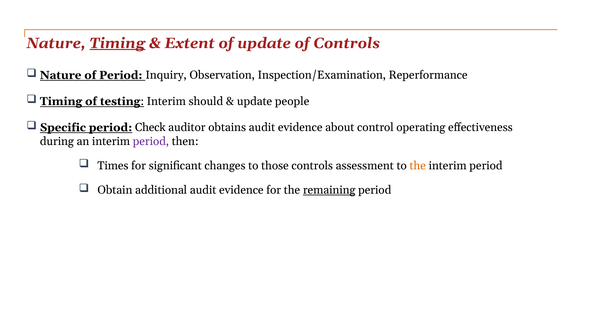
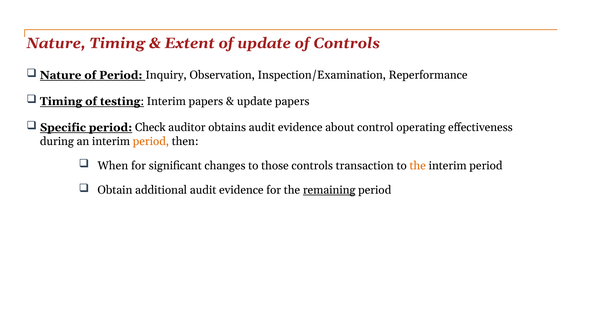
Timing at (117, 43) underline: present -> none
Interim should: should -> papers
update people: people -> papers
period at (151, 141) colour: purple -> orange
Times: Times -> When
assessment: assessment -> transaction
